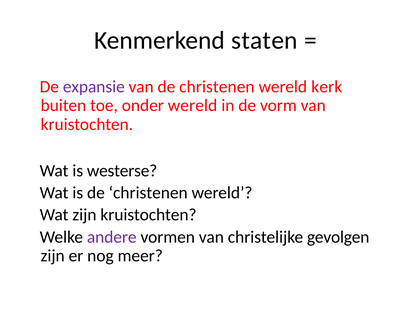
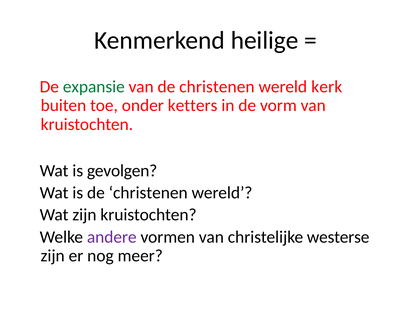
staten: staten -> heilige
expansie colour: purple -> green
onder wereld: wereld -> ketters
westerse: westerse -> gevolgen
gevolgen: gevolgen -> westerse
